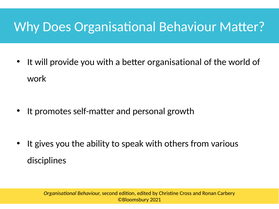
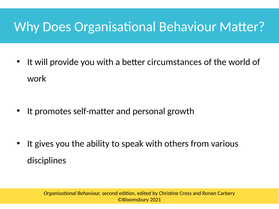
better organisational: organisational -> circumstances
